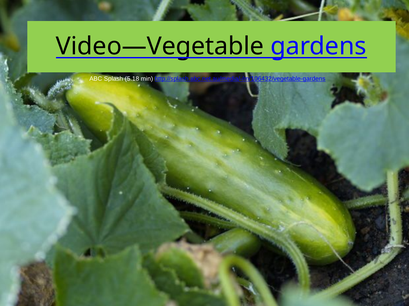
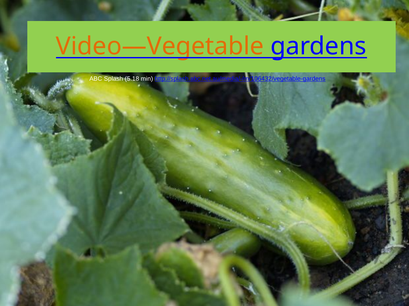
Video—Vegetable colour: black -> orange
